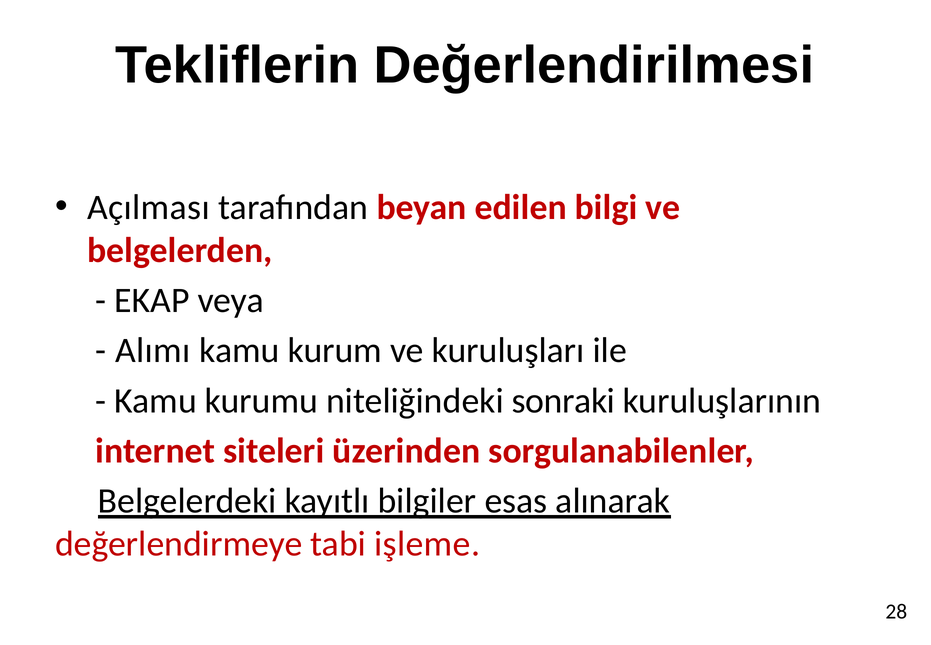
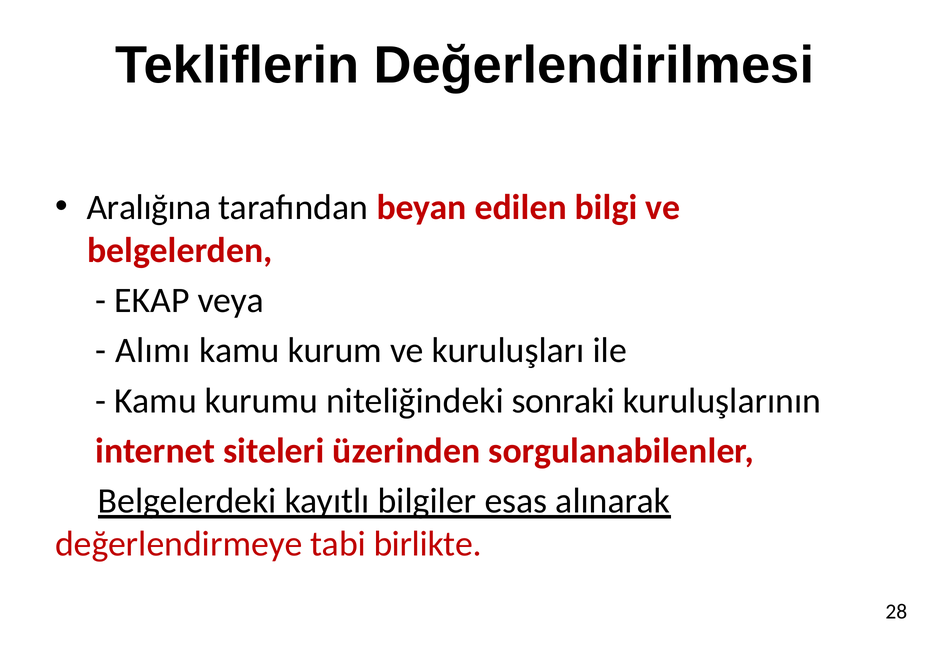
Açılması: Açılması -> Aralığına
işleme: işleme -> birlikte
